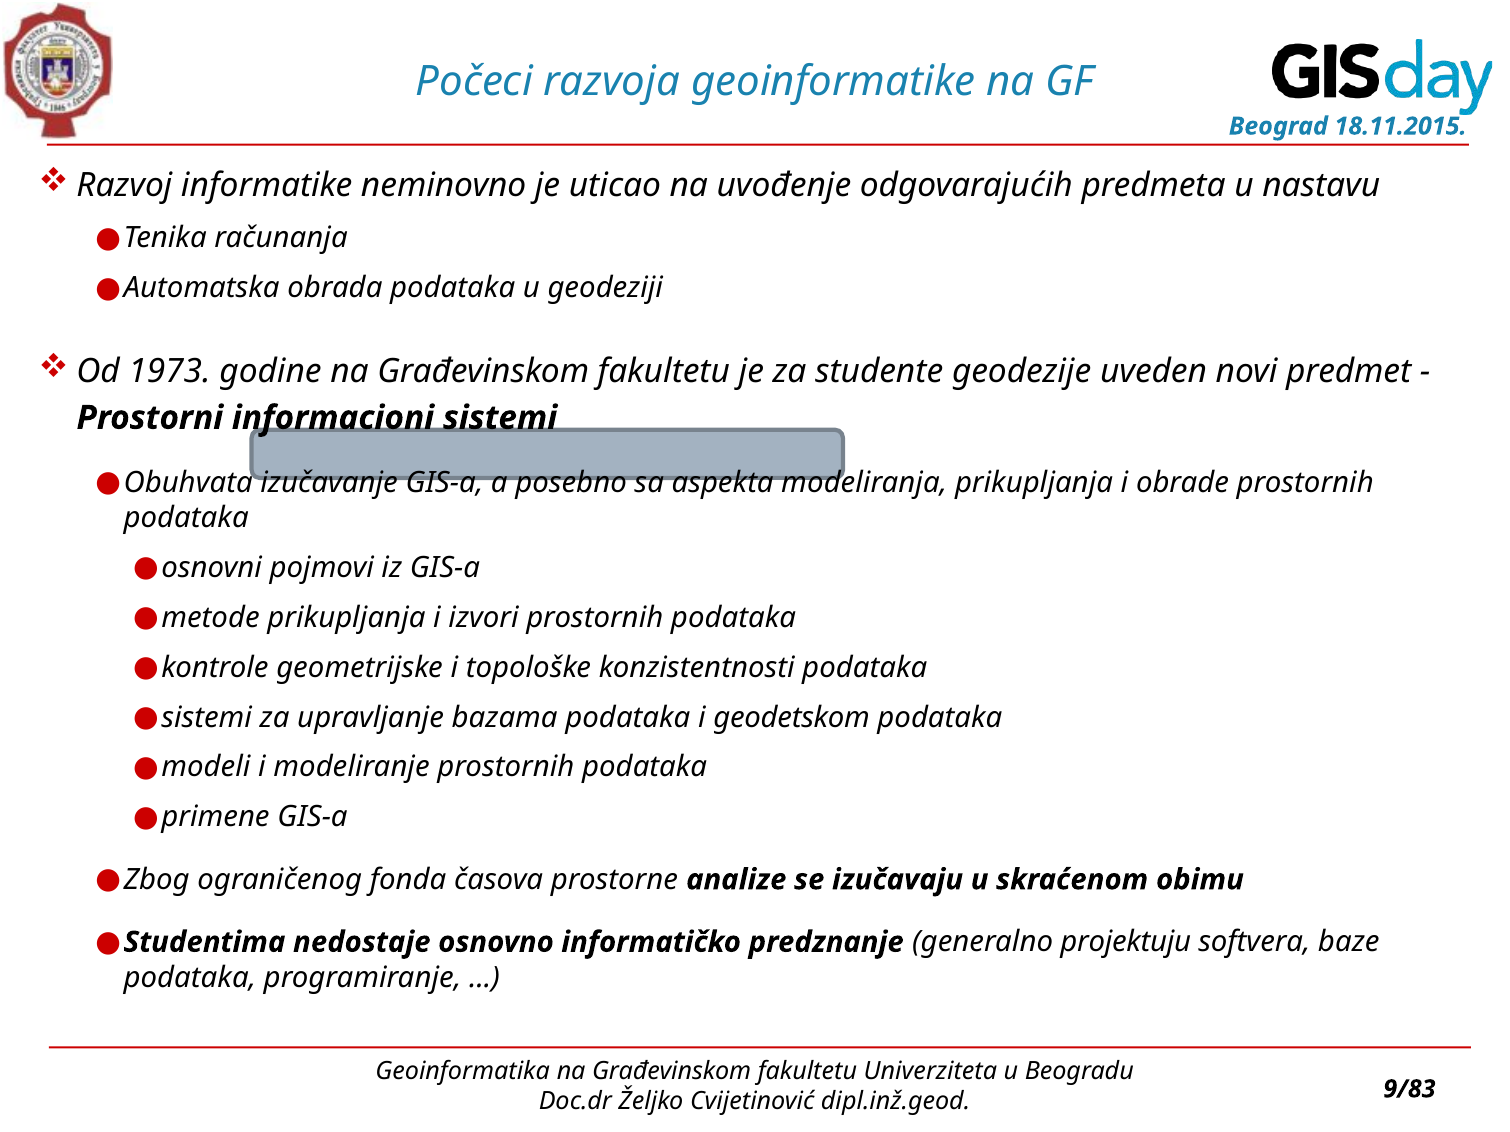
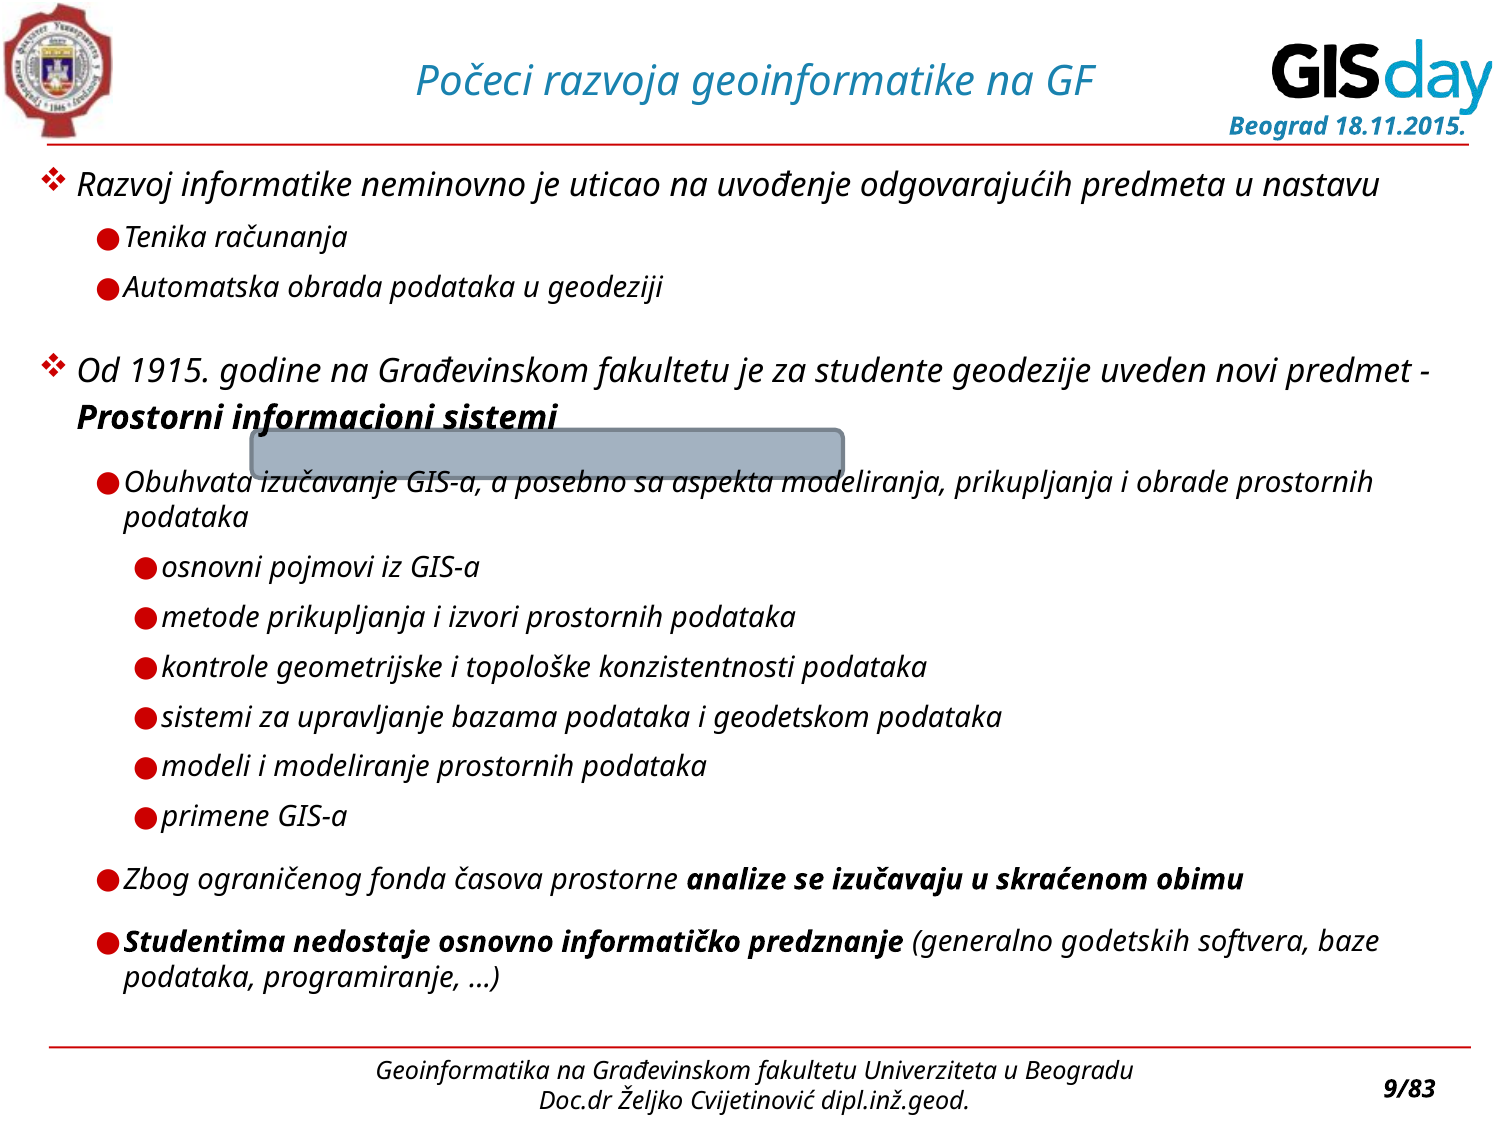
1973: 1973 -> 1915
projektuju: projektuju -> godetskih
